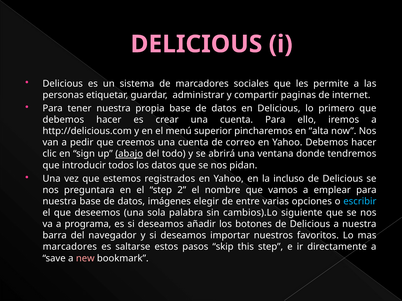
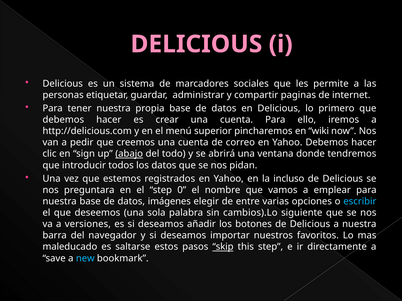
alta: alta -> wiki
2: 2 -> 0
programa: programa -> versiones
marcadores at (70, 247): marcadores -> maleducado
skip underline: none -> present
new colour: pink -> light blue
